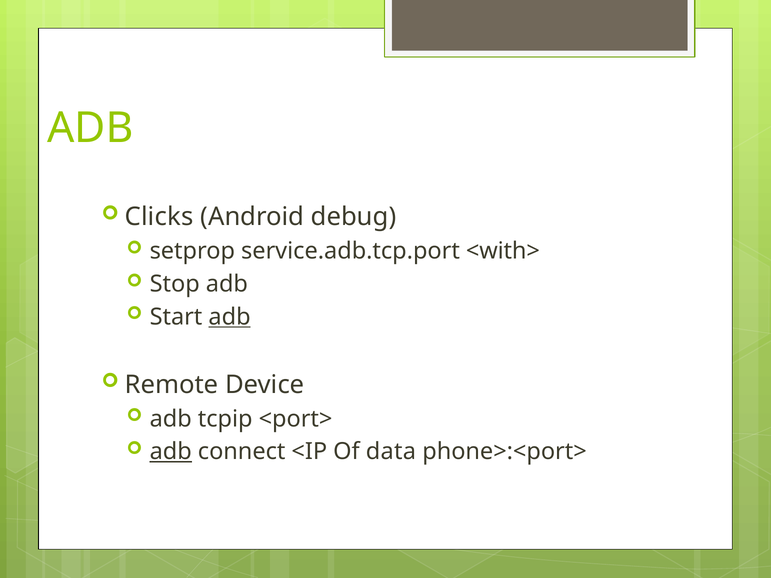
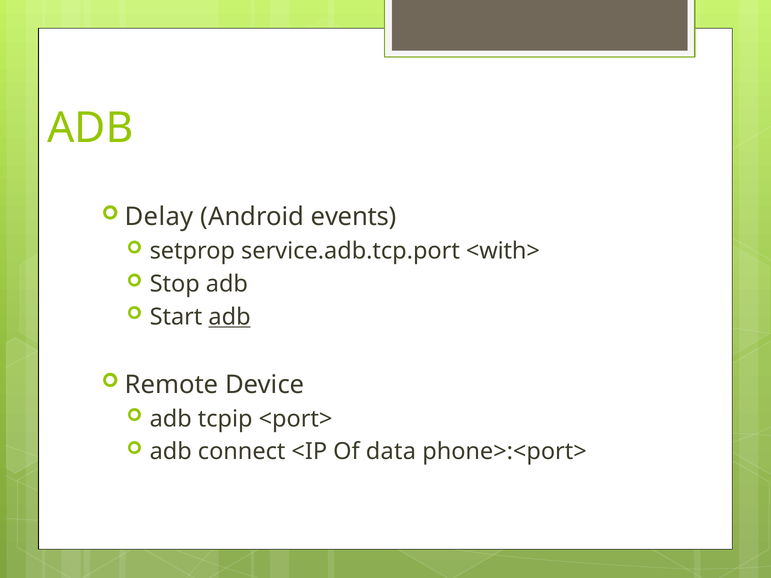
Clicks: Clicks -> Delay
debug: debug -> events
adb at (171, 452) underline: present -> none
